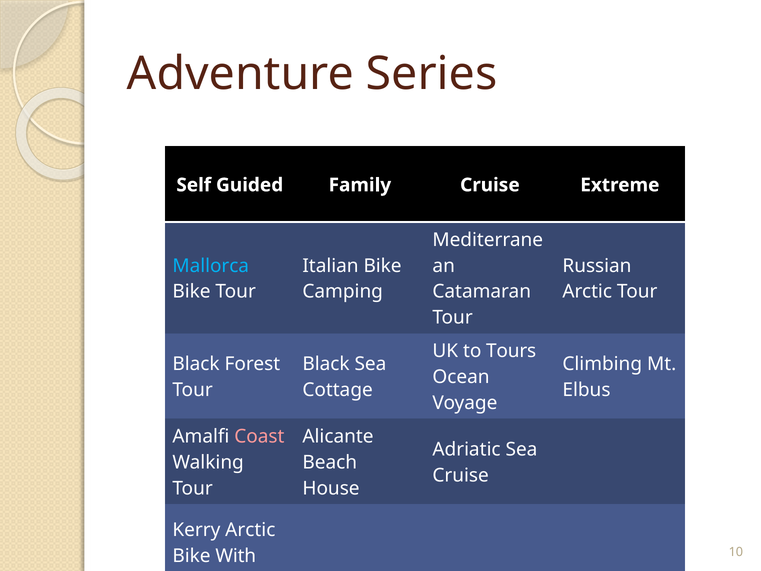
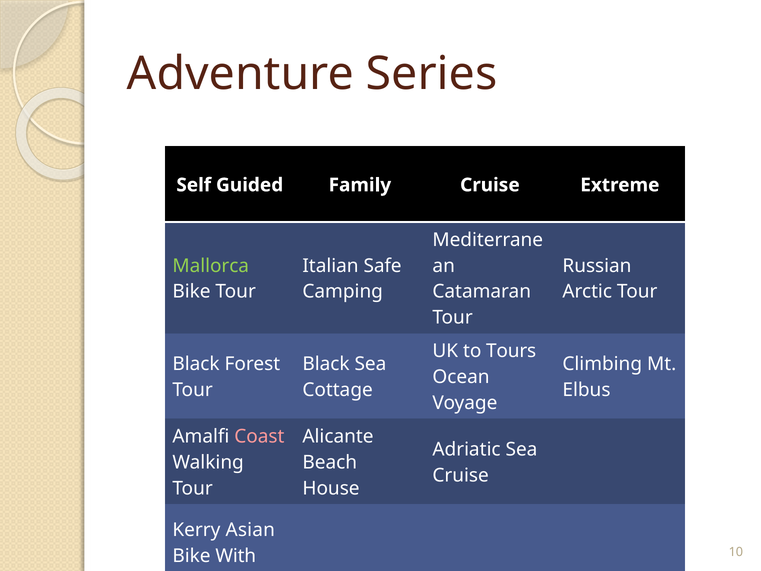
Mallorca colour: light blue -> light green
Italian Bike: Bike -> Safe
Kerry Arctic: Arctic -> Asian
